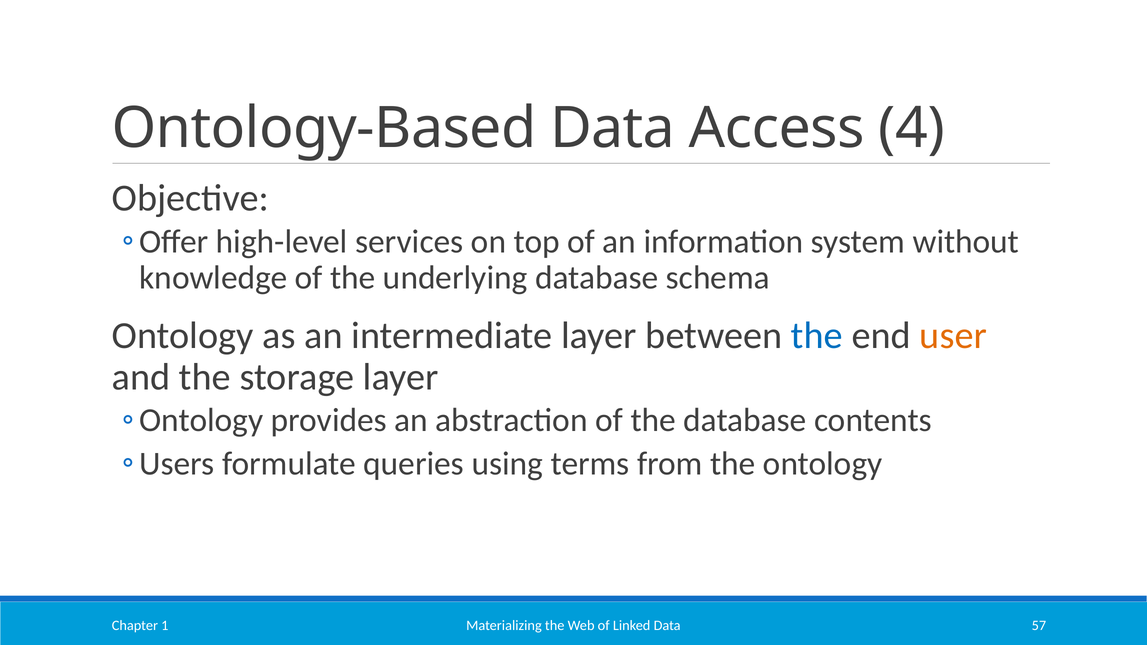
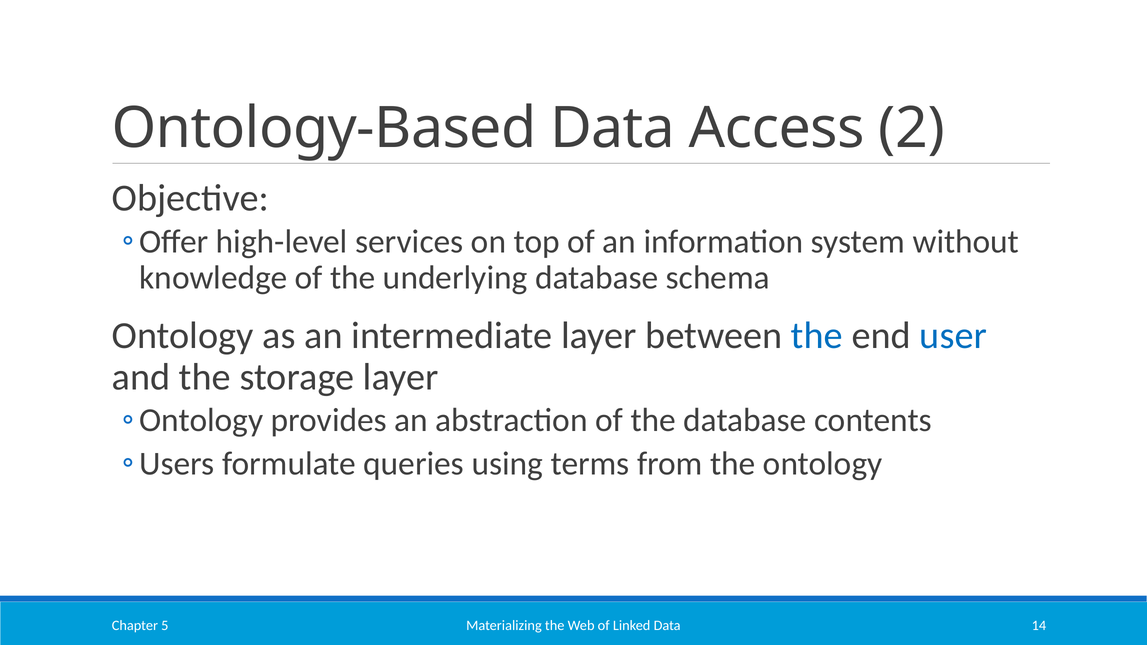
4: 4 -> 2
user colour: orange -> blue
57: 57 -> 14
1: 1 -> 5
